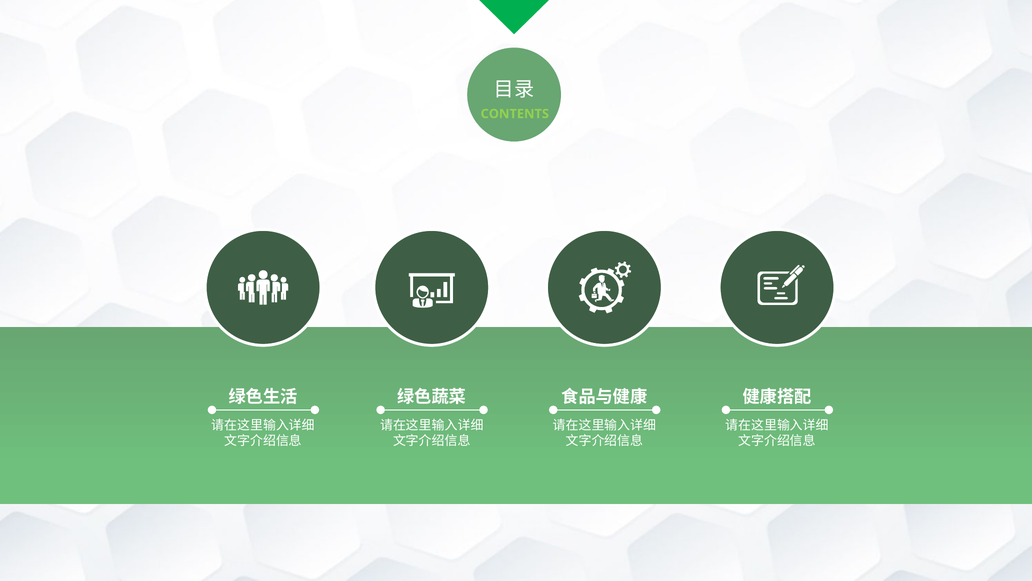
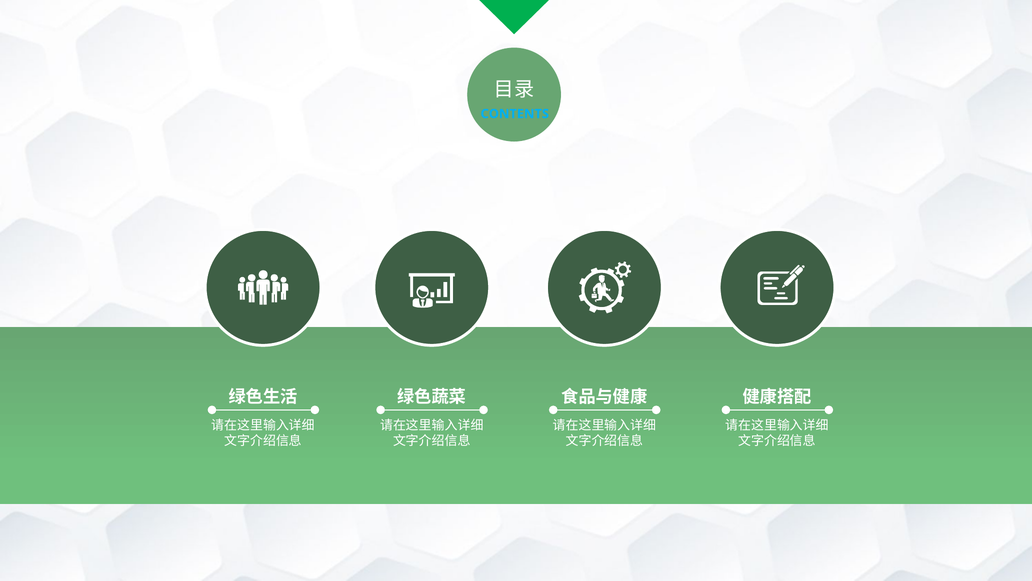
CONTENTS colour: light green -> light blue
